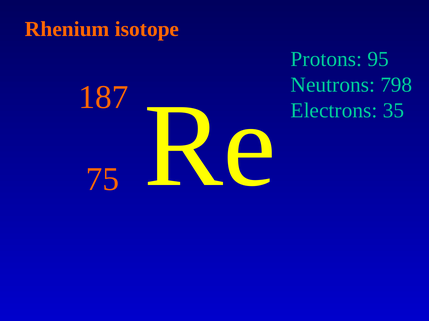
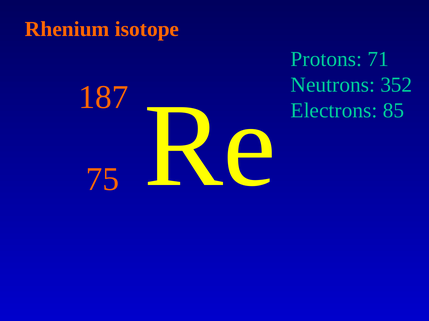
95: 95 -> 71
798: 798 -> 352
35: 35 -> 85
